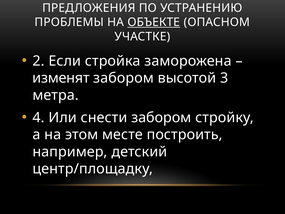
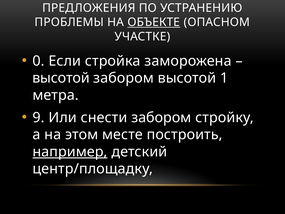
2: 2 -> 0
изменят at (61, 78): изменят -> высотой
3: 3 -> 1
4: 4 -> 9
например underline: none -> present
